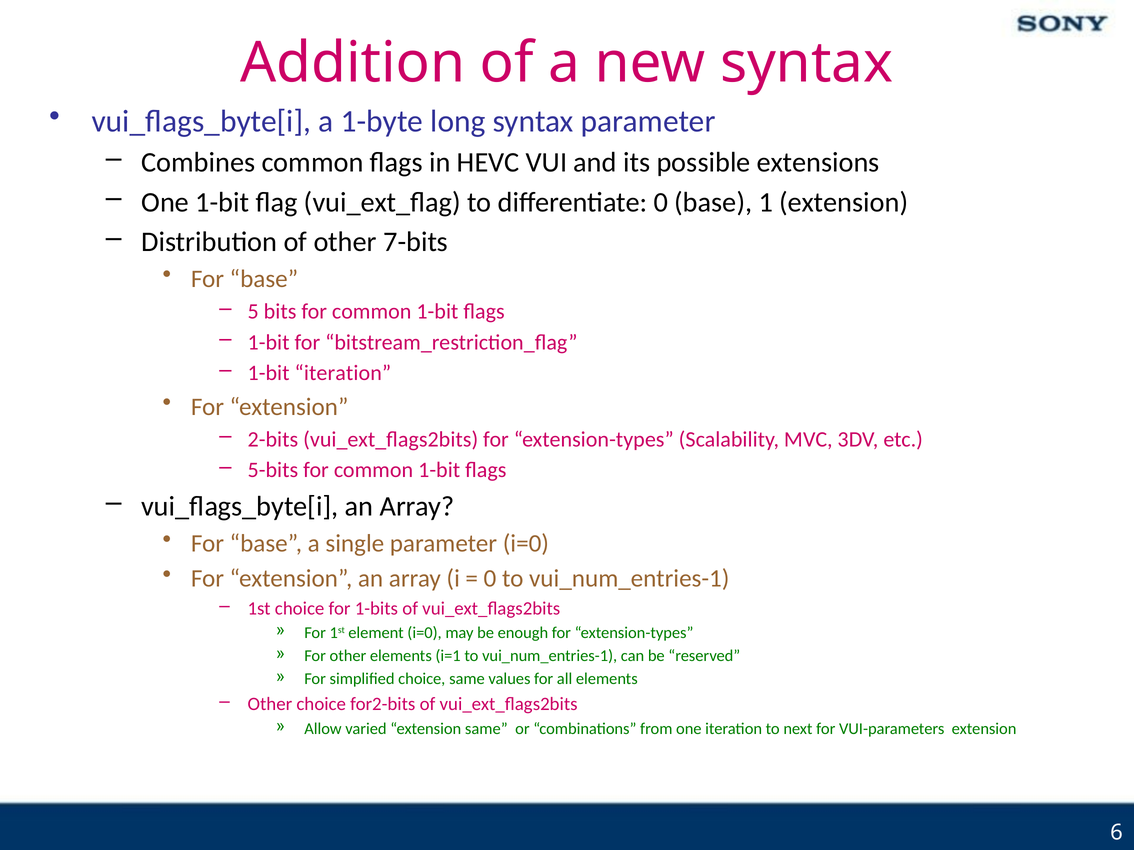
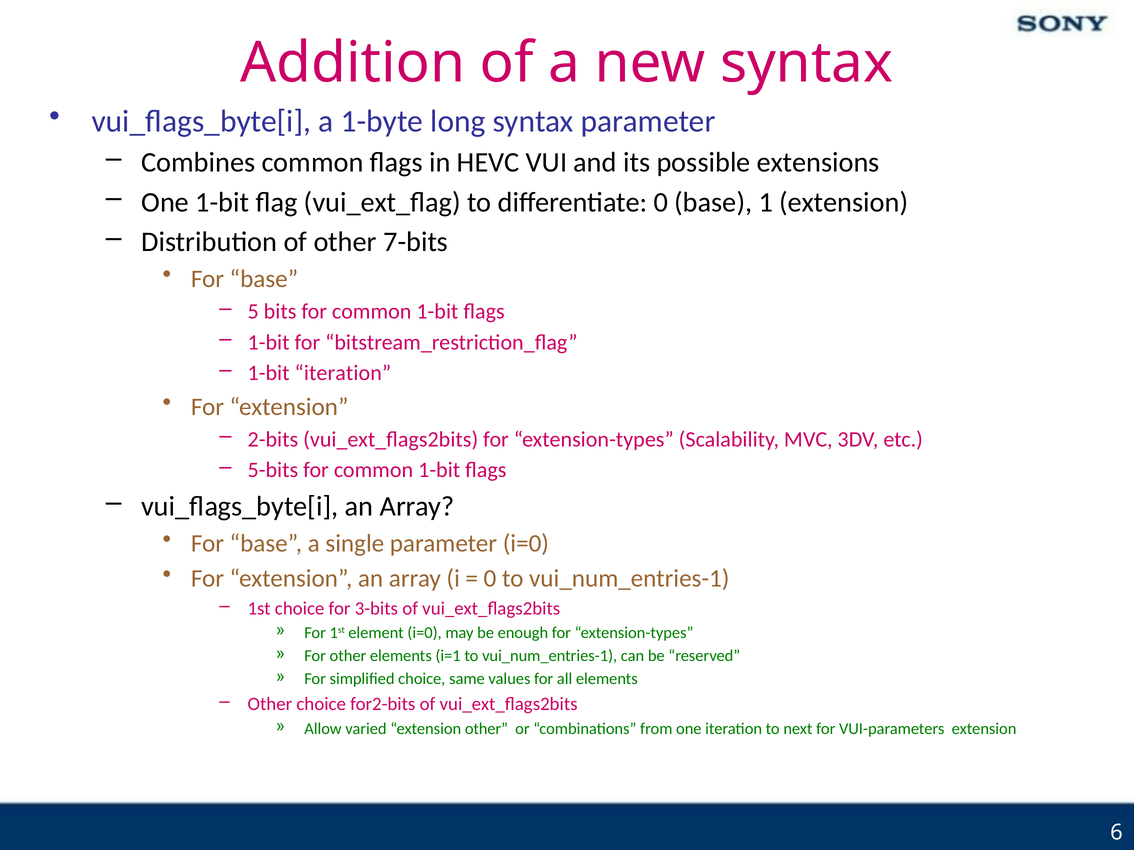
1-bits: 1-bits -> 3-bits
extension same: same -> other
